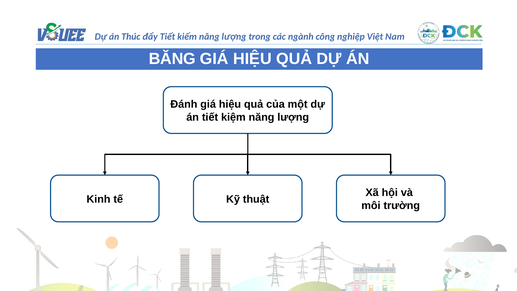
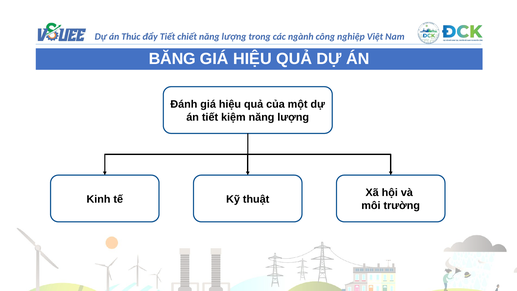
kiếm: kiếm -> chiết
